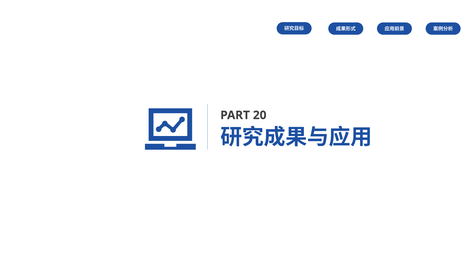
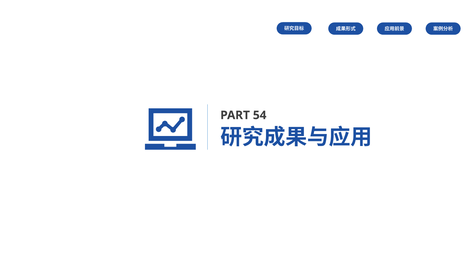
20: 20 -> 54
